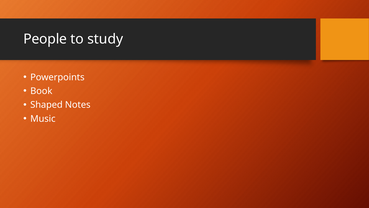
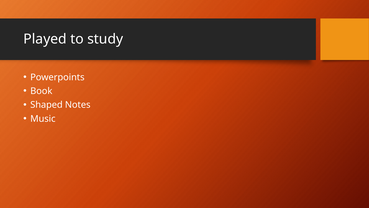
People: People -> Played
